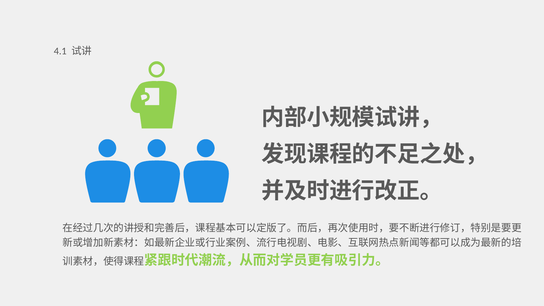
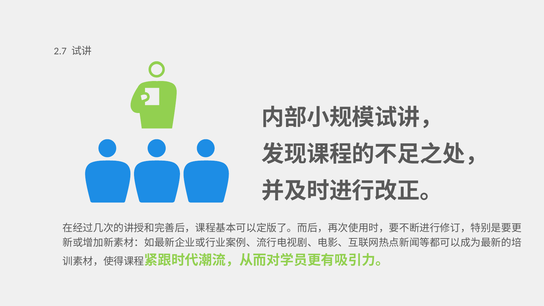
4.1: 4.1 -> 2.7
